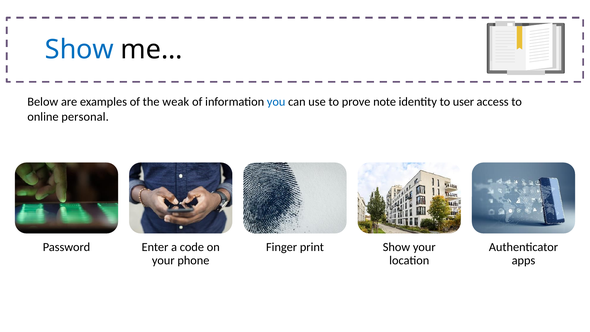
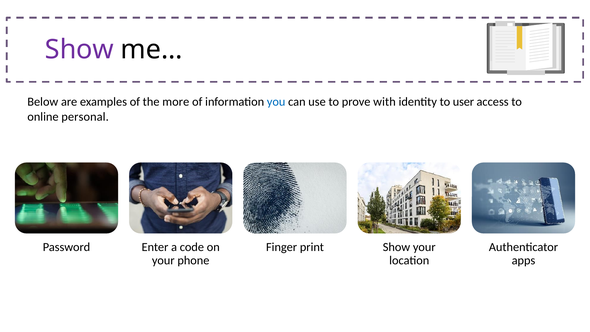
Show at (79, 50) colour: blue -> purple
weak: weak -> more
note: note -> with
